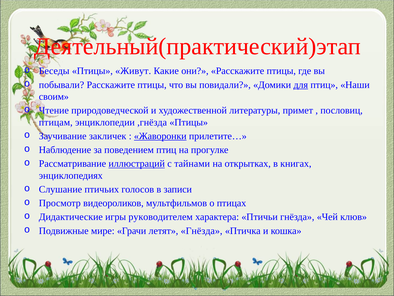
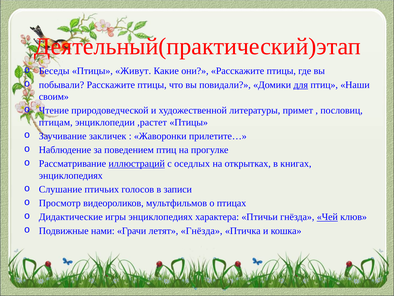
,гнёзда: ,гнёзда -> ,растет
Жаворонки underline: present -> none
тайнами: тайнами -> оседлых
игры руководителем: руководителем -> энциклопедиях
Чей underline: none -> present
мире: мире -> нами
